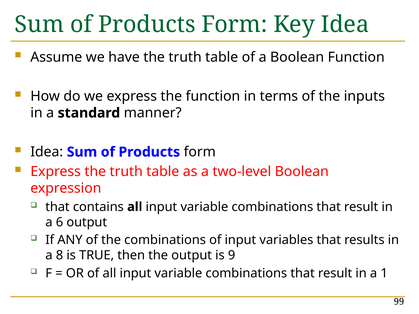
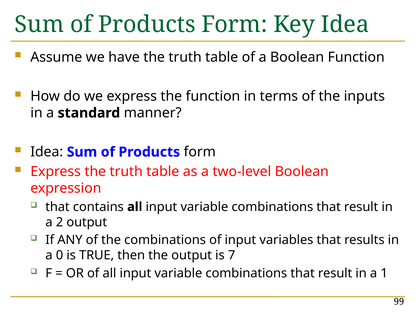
6: 6 -> 2
8: 8 -> 0
9: 9 -> 7
